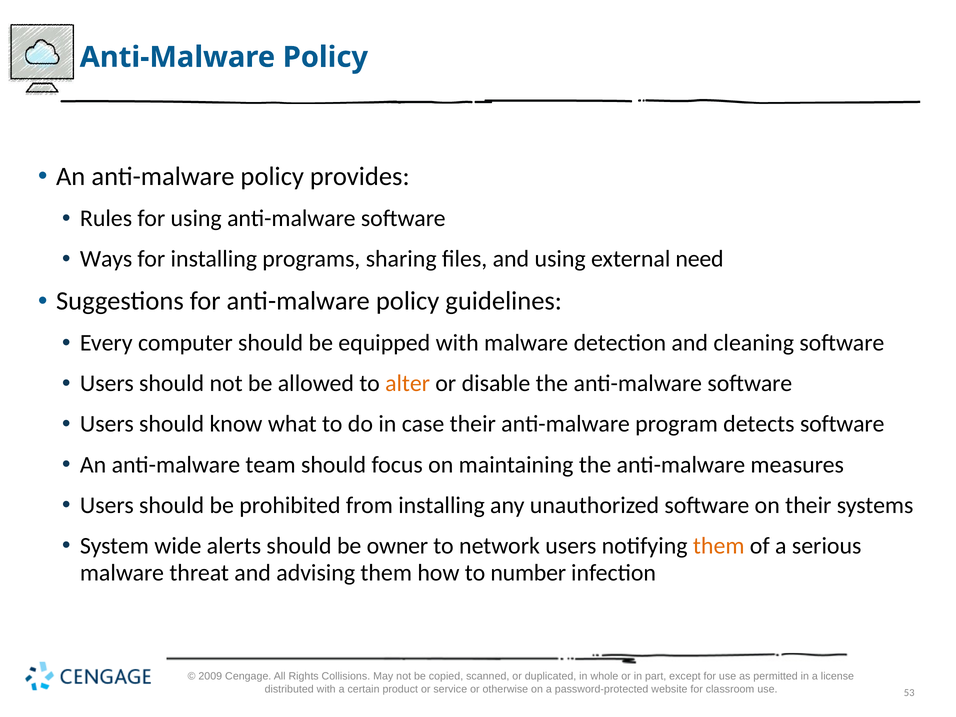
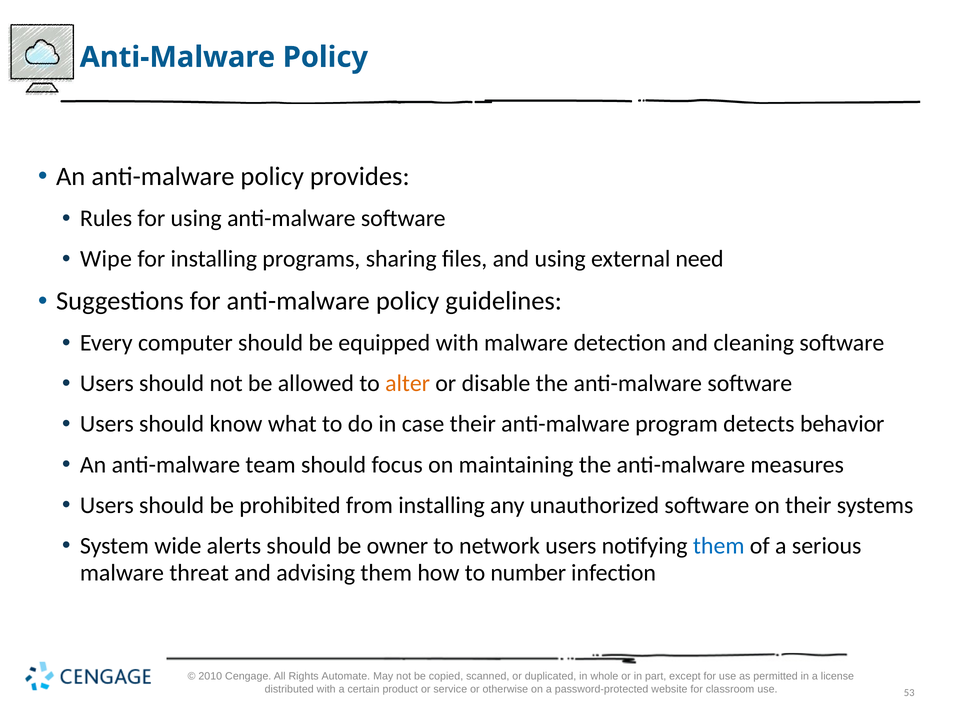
Ways: Ways -> Wipe
detects software: software -> behavior
them at (719, 546) colour: orange -> blue
2009: 2009 -> 2010
Collisions: Collisions -> Automate
